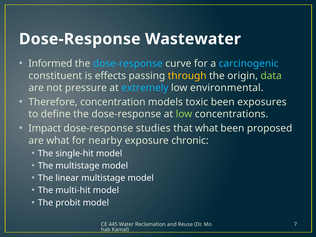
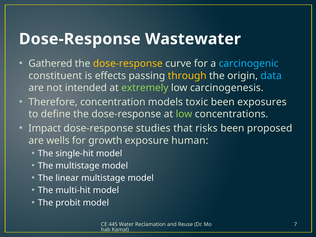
Informed: Informed -> Gathered
dose-response at (128, 64) colour: light blue -> yellow
data colour: light green -> light blue
pressure: pressure -> intended
extremely colour: light blue -> light green
environmental: environmental -> carcinogenesis
that what: what -> risks
are what: what -> wells
nearby: nearby -> growth
chronic: chronic -> human
